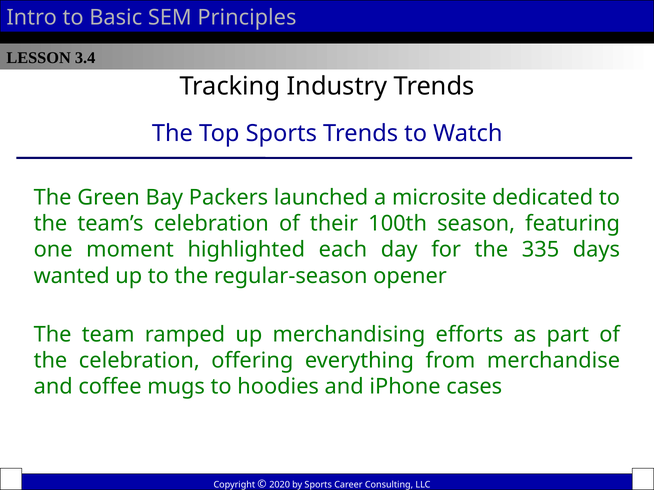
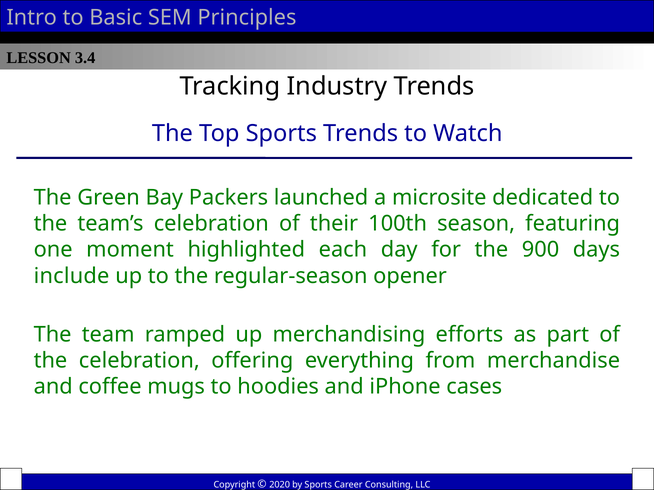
335: 335 -> 900
wanted: wanted -> include
